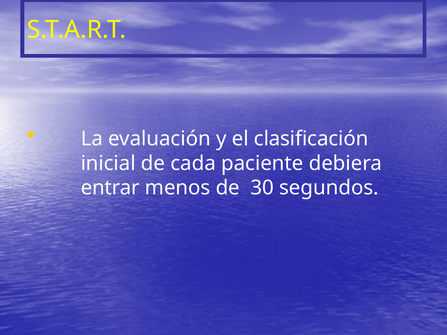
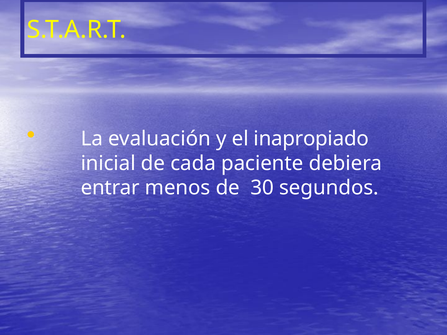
clasificación: clasificación -> inapropiado
